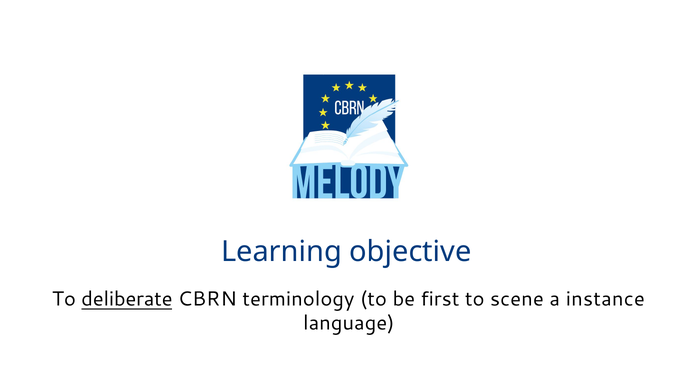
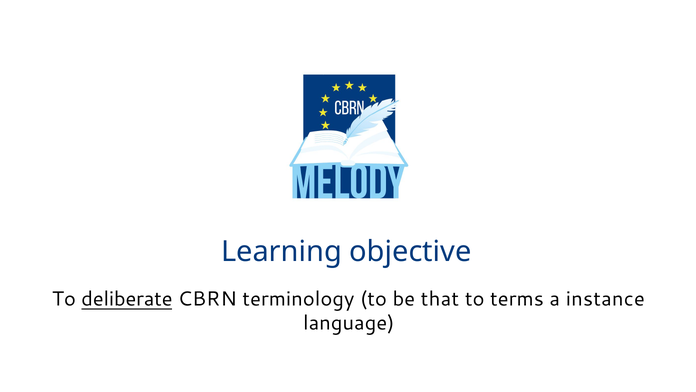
first: first -> that
scene: scene -> terms
